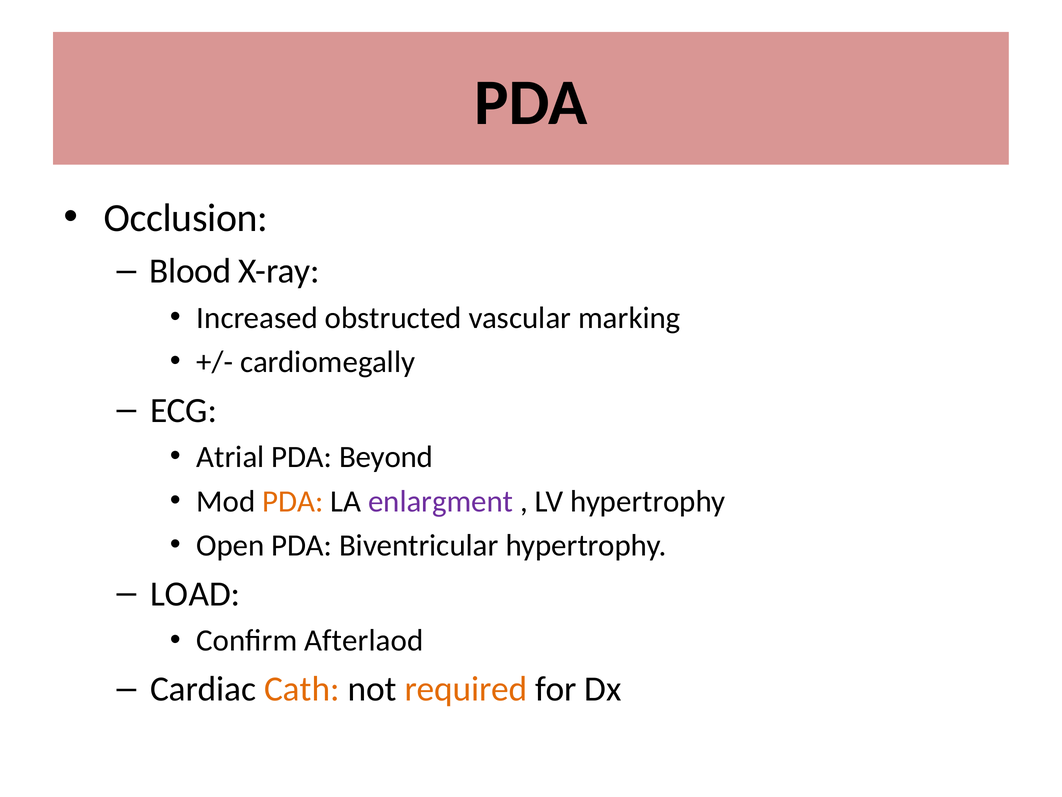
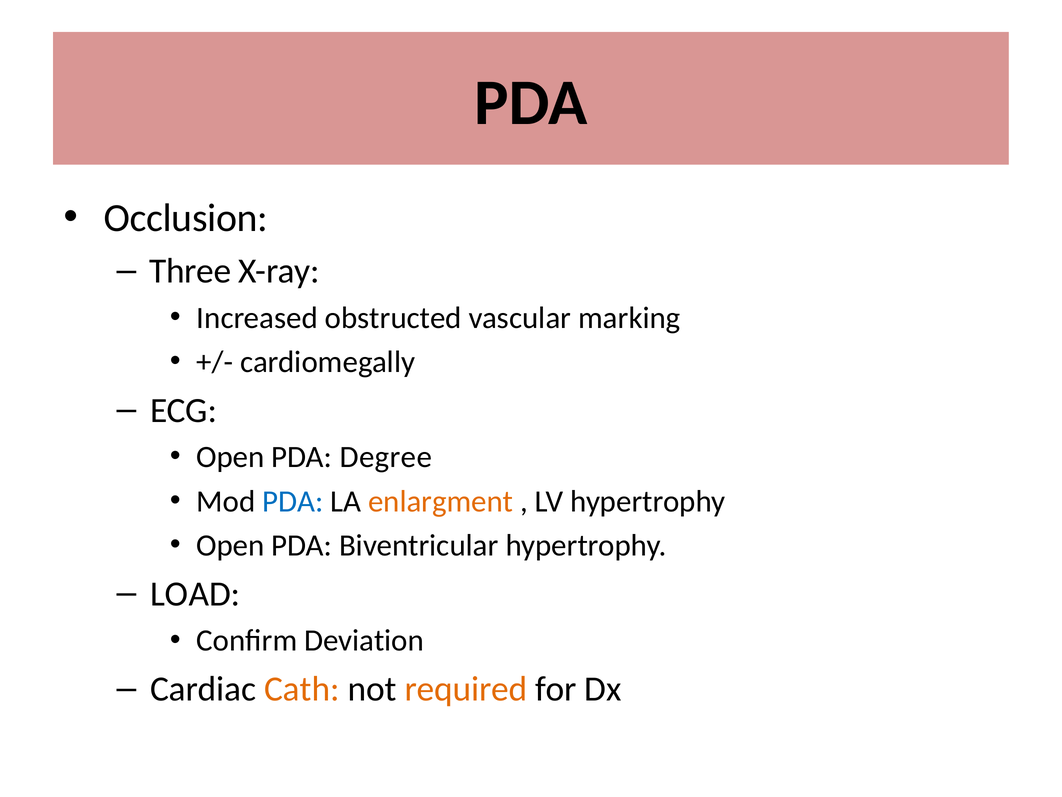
Blood: Blood -> Three
Atrial at (230, 457): Atrial -> Open
Beyond: Beyond -> Degree
PDA at (293, 501) colour: orange -> blue
enlargment colour: purple -> orange
Afterlaod: Afterlaod -> Deviation
